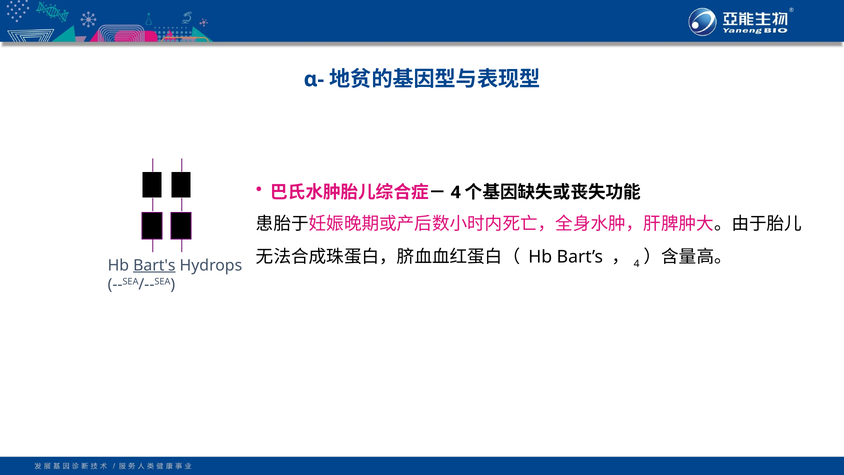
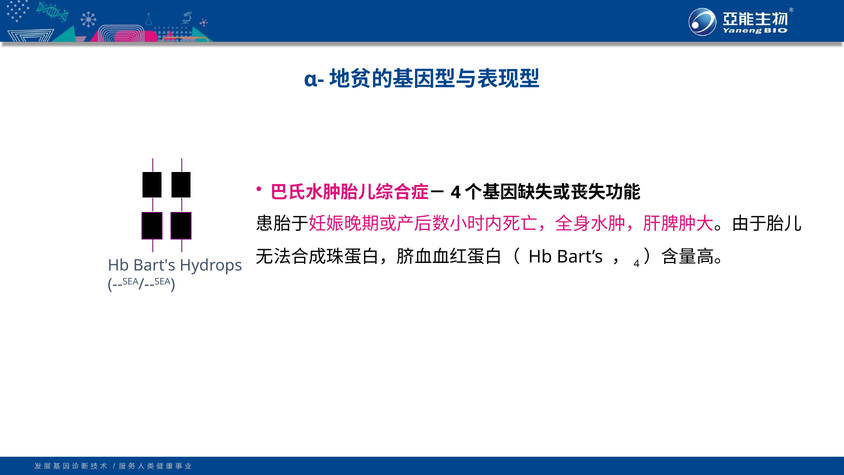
Bart's underline: present -> none
